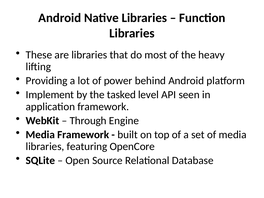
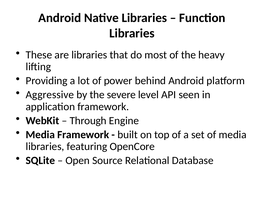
Implement: Implement -> Aggressive
tasked: tasked -> severe
